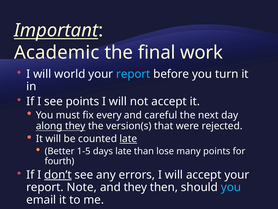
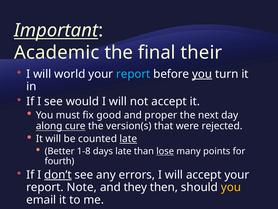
work: work -> their
you at (202, 74) underline: none -> present
see points: points -> would
every: every -> good
careful: careful -> proper
along they: they -> cure
1-5: 1-5 -> 1-8
lose underline: none -> present
you at (231, 187) colour: light blue -> yellow
